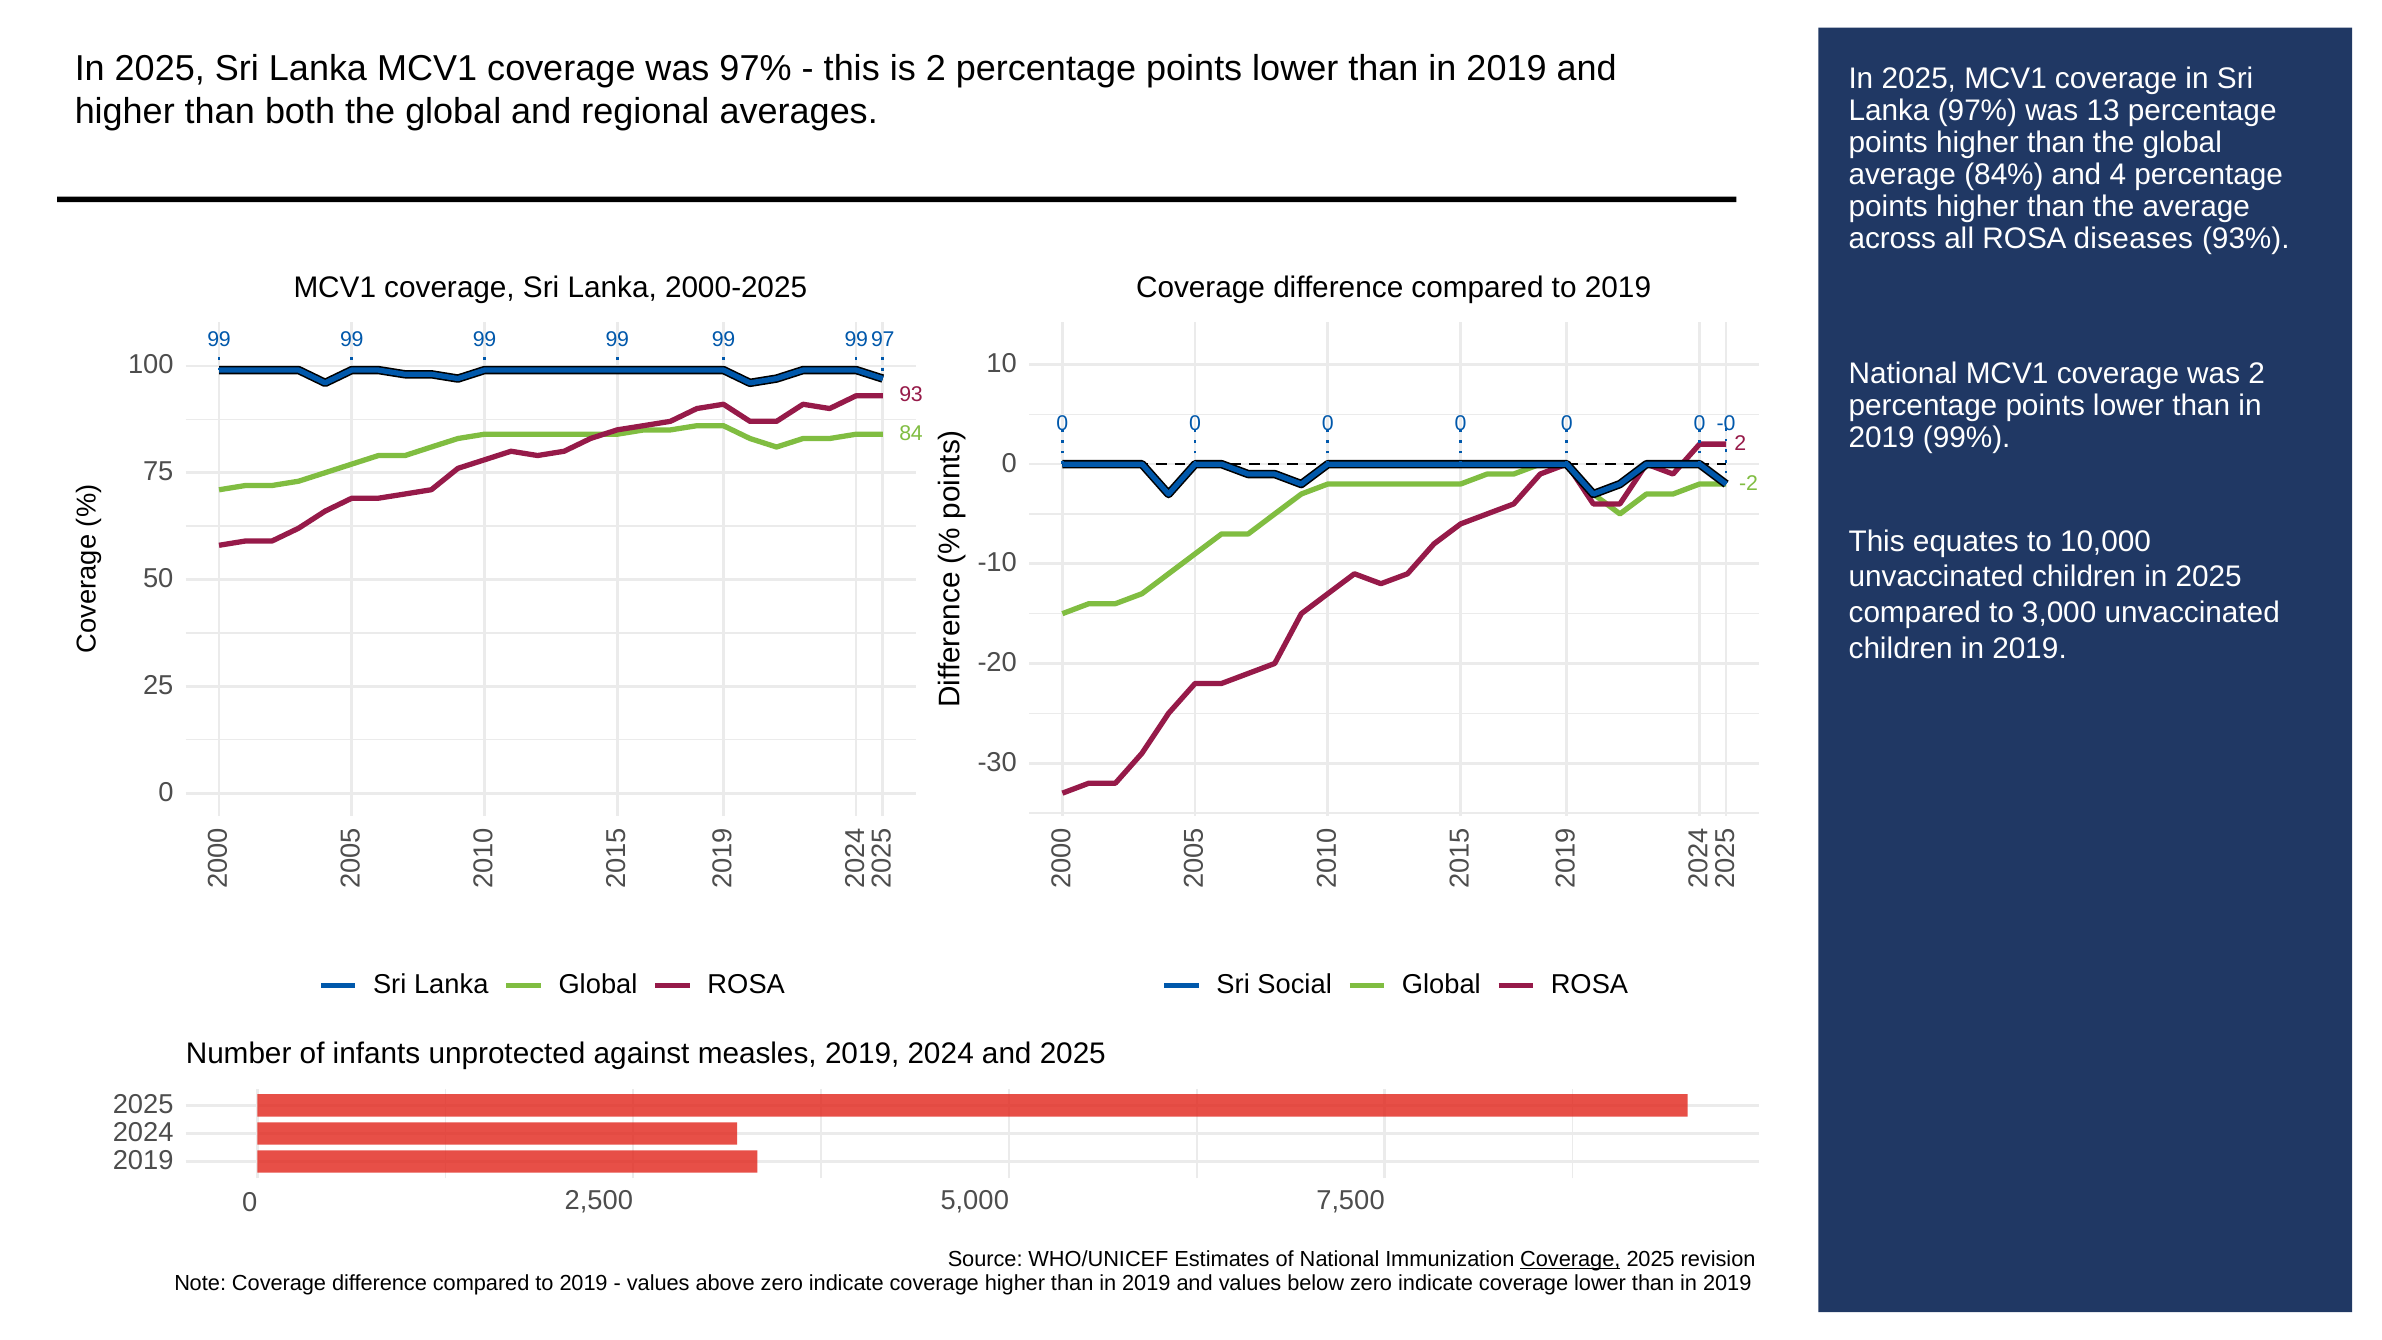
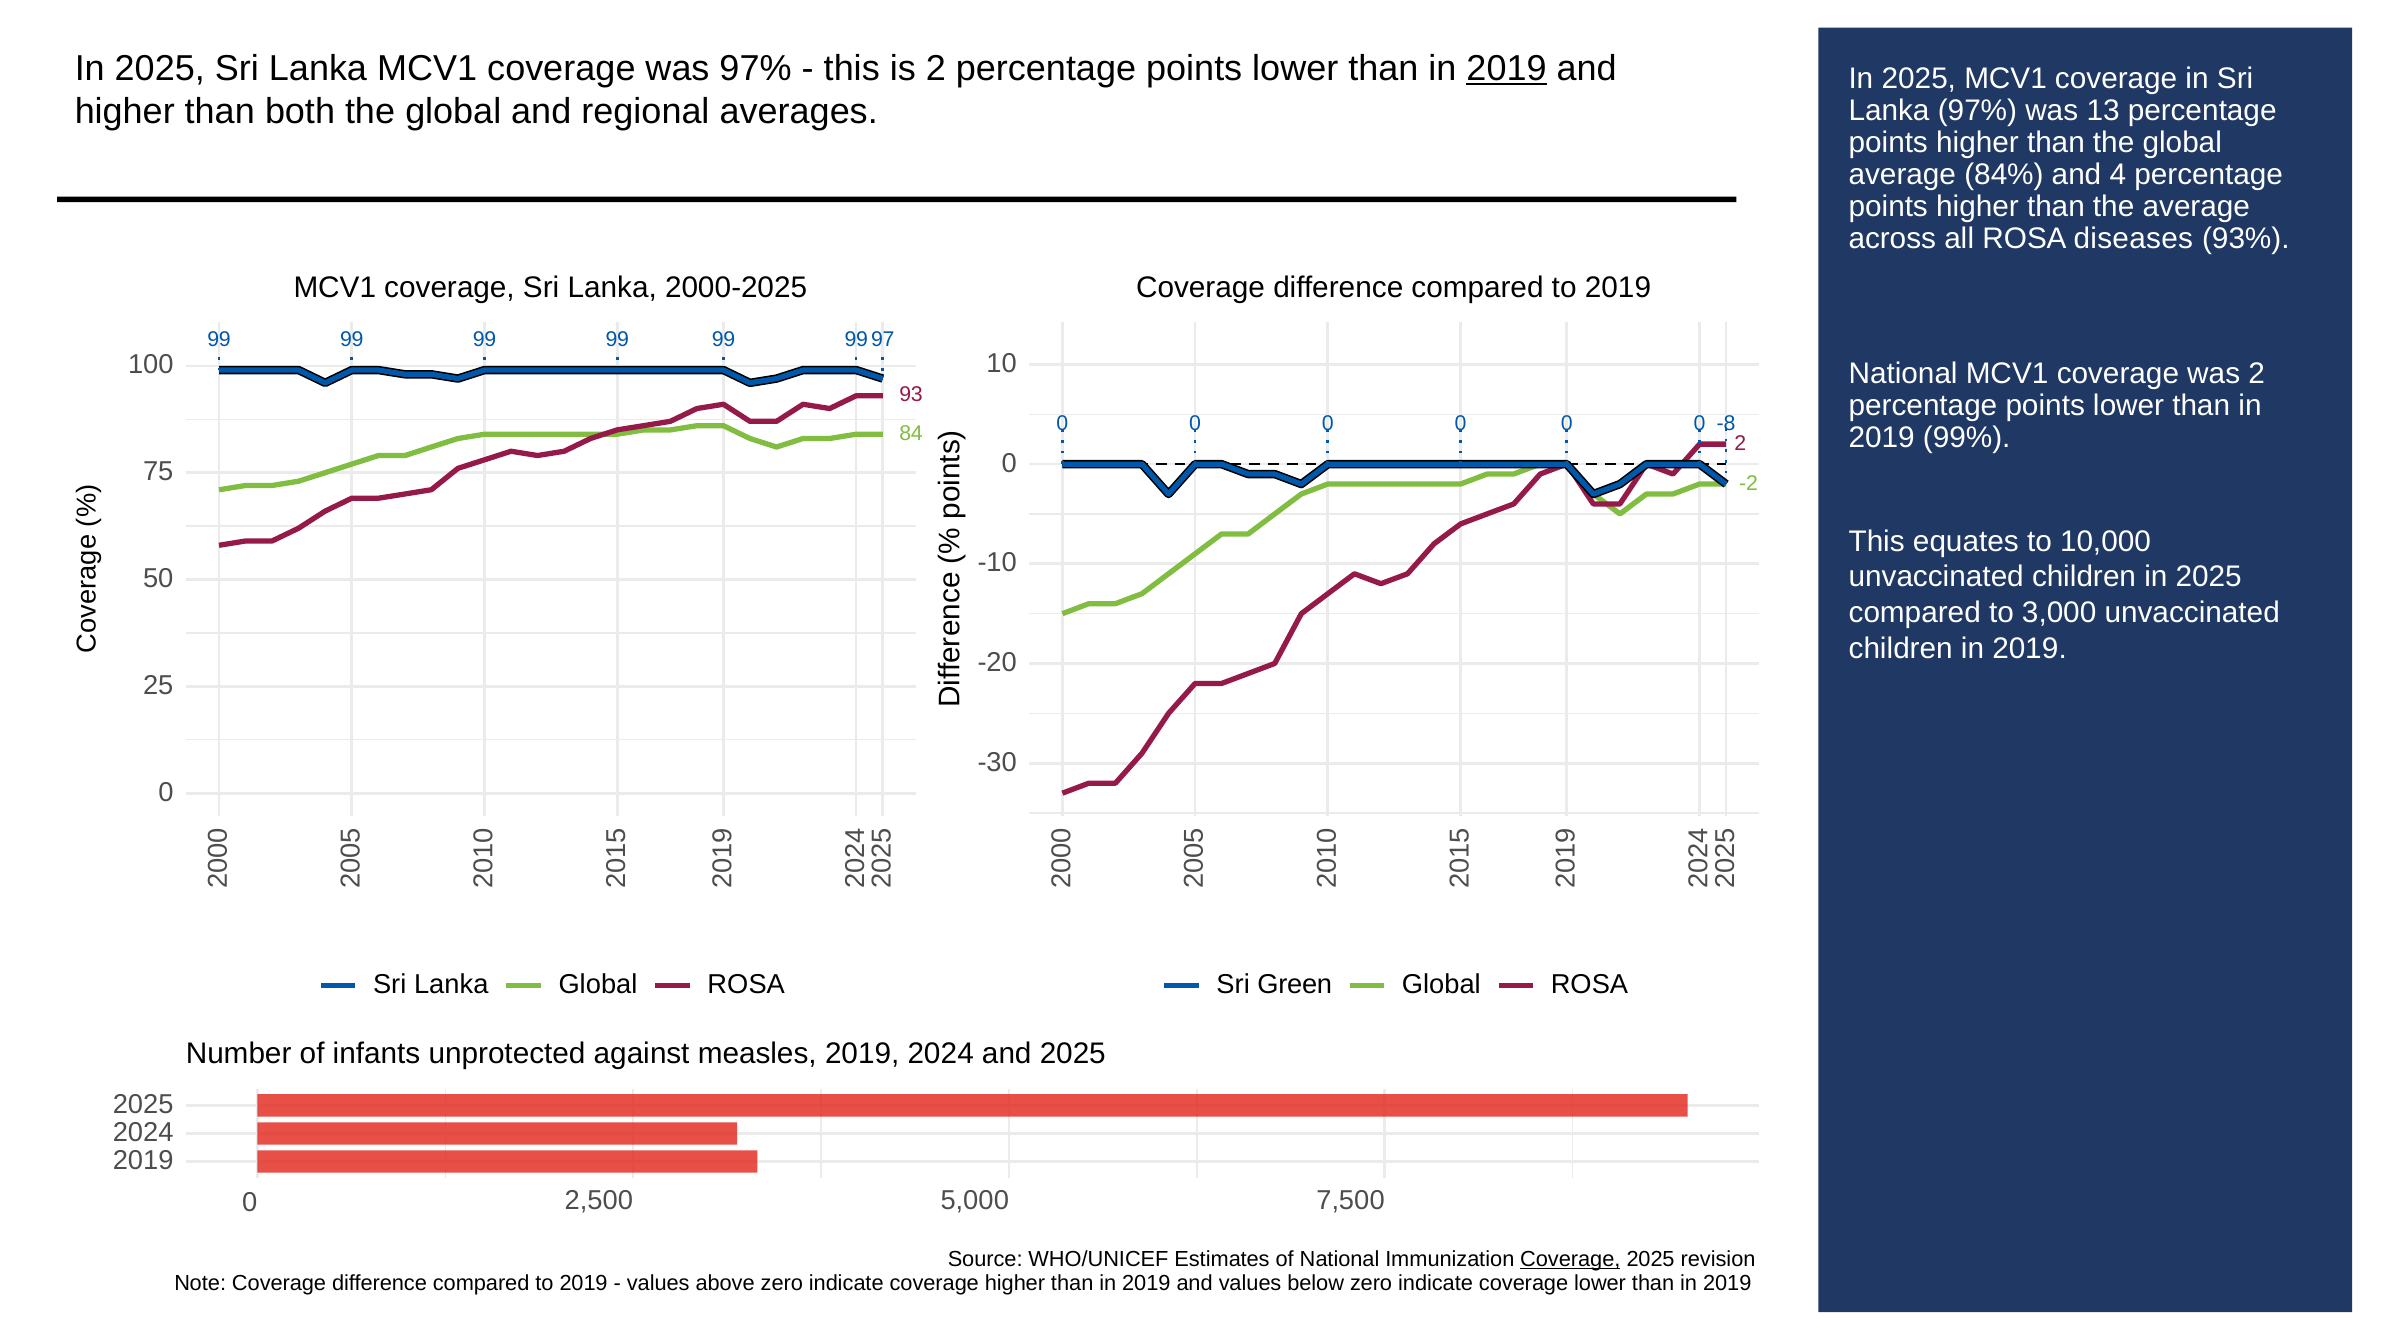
2019 at (1507, 69) underline: none -> present
-0: -0 -> -8
Social: Social -> Green
